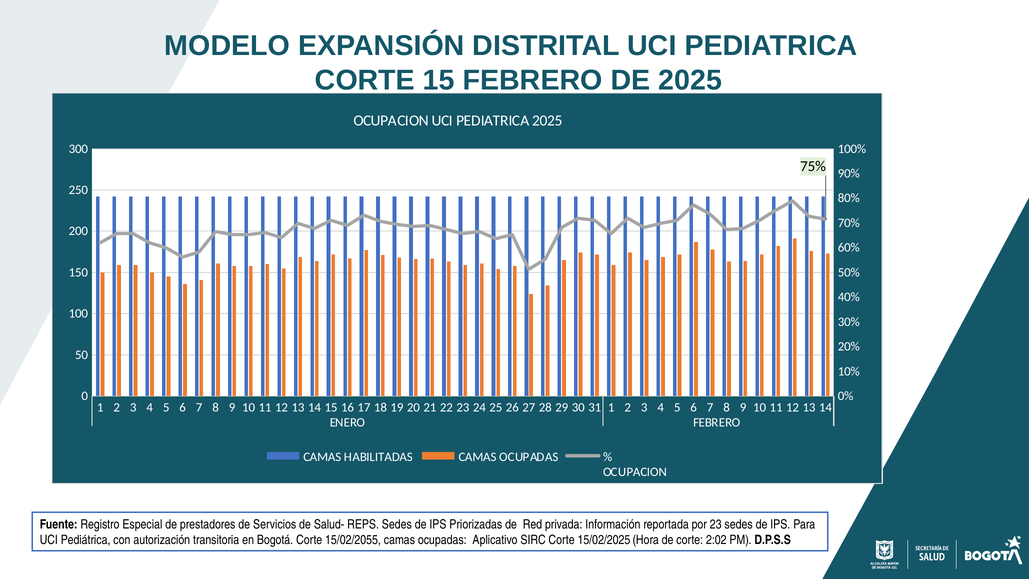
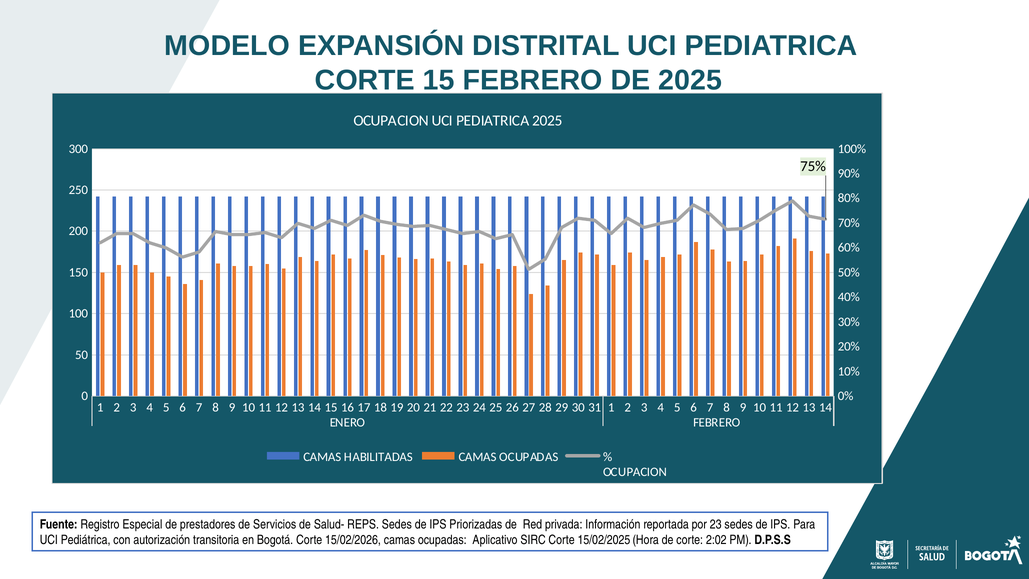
15/02/2055: 15/02/2055 -> 15/02/2026
